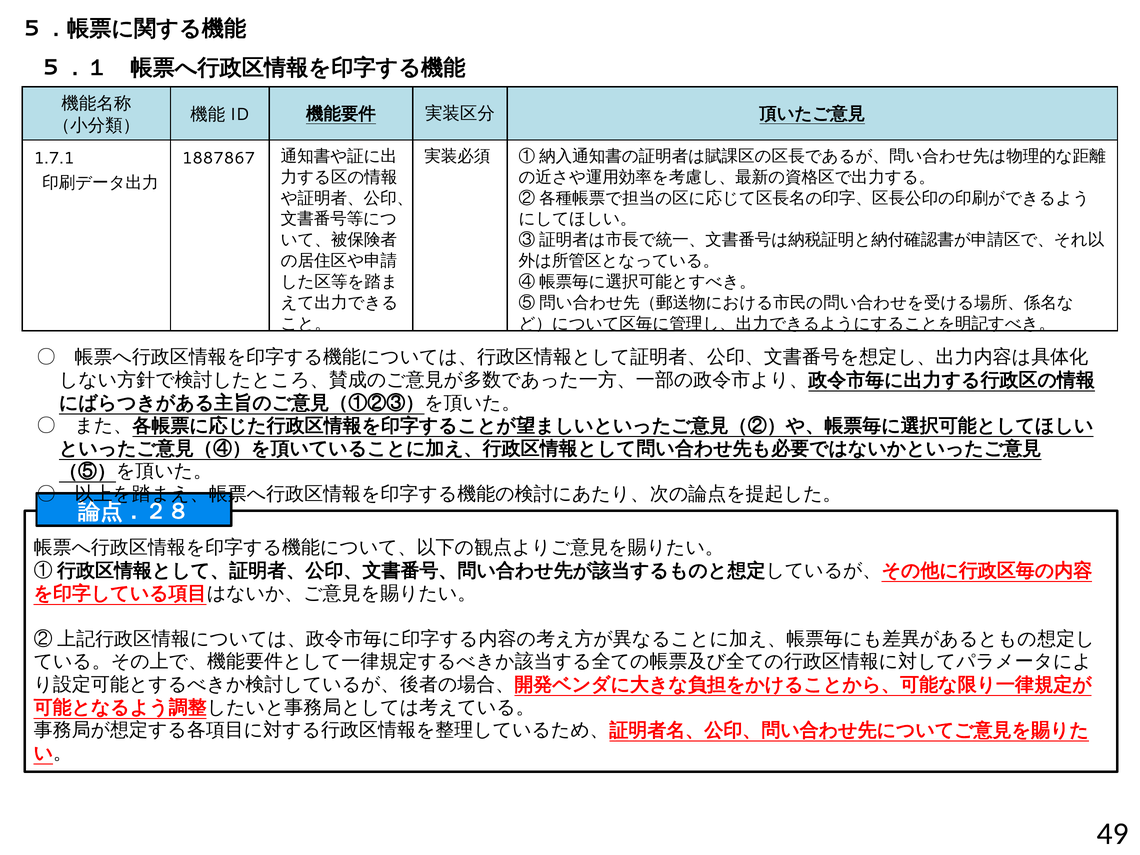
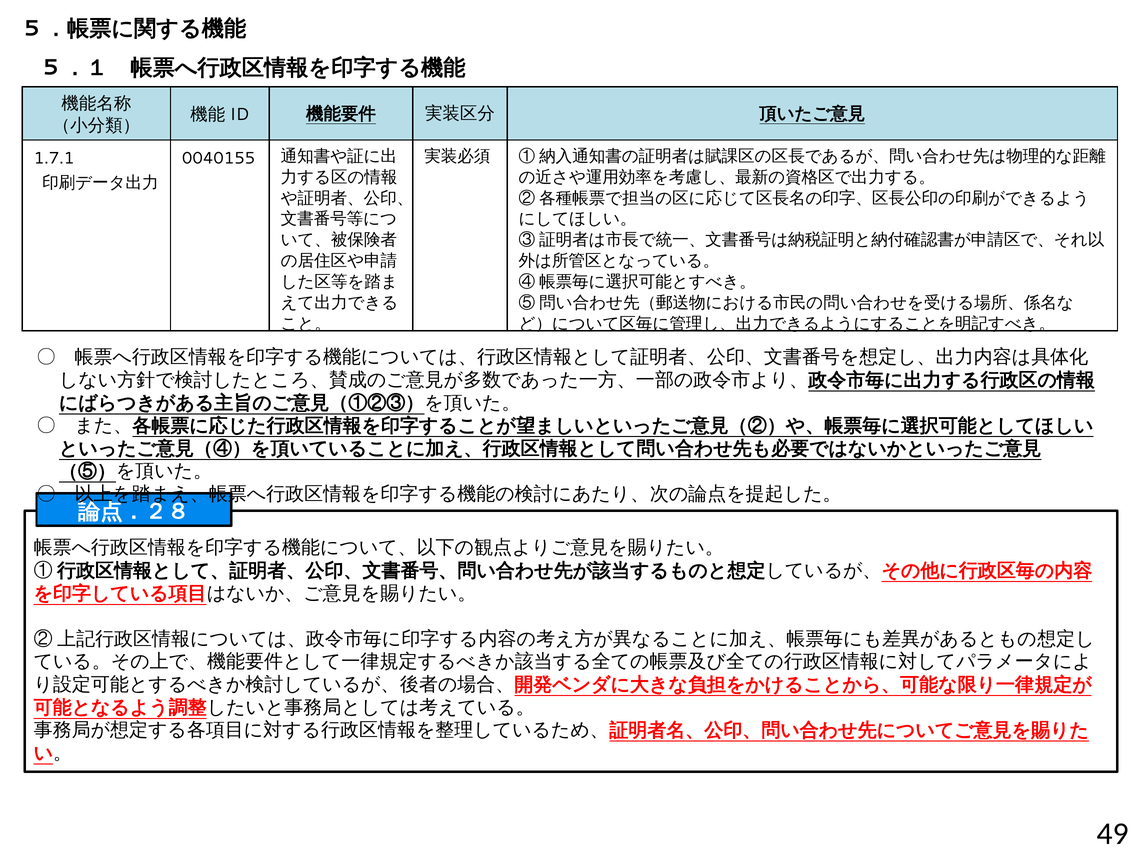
1887867: 1887867 -> 0040155
